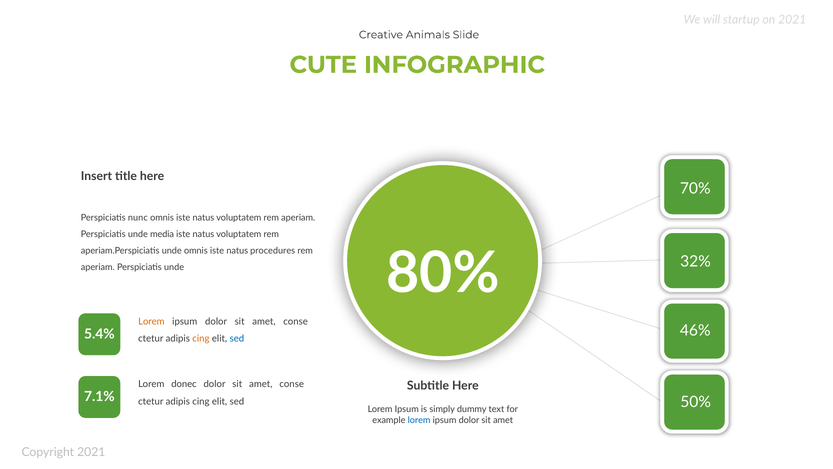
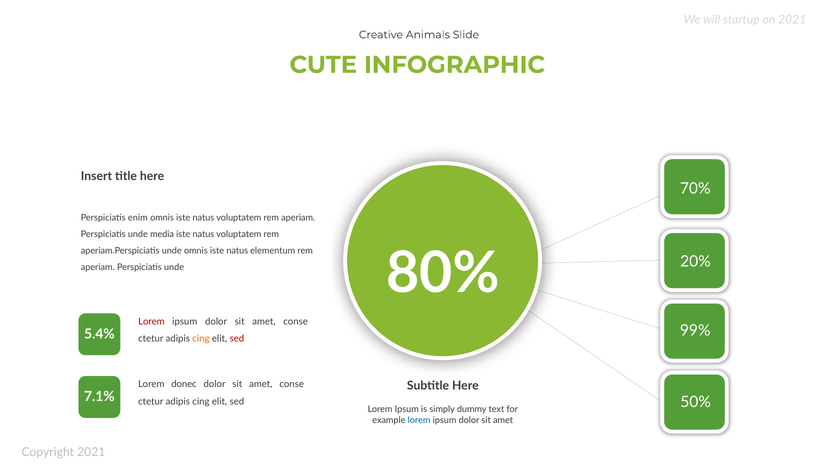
nunc: nunc -> enim
procedures: procedures -> elementum
32%: 32% -> 20%
Lorem at (151, 321) colour: orange -> red
46%: 46% -> 99%
sed at (237, 338) colour: blue -> red
